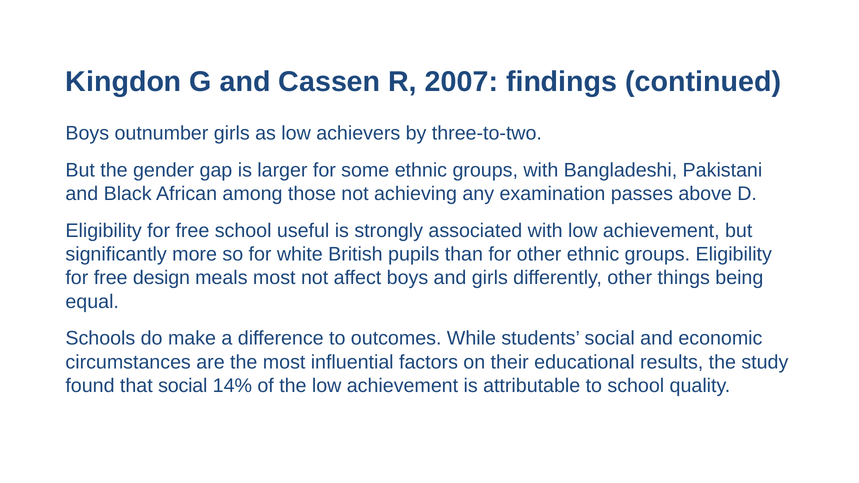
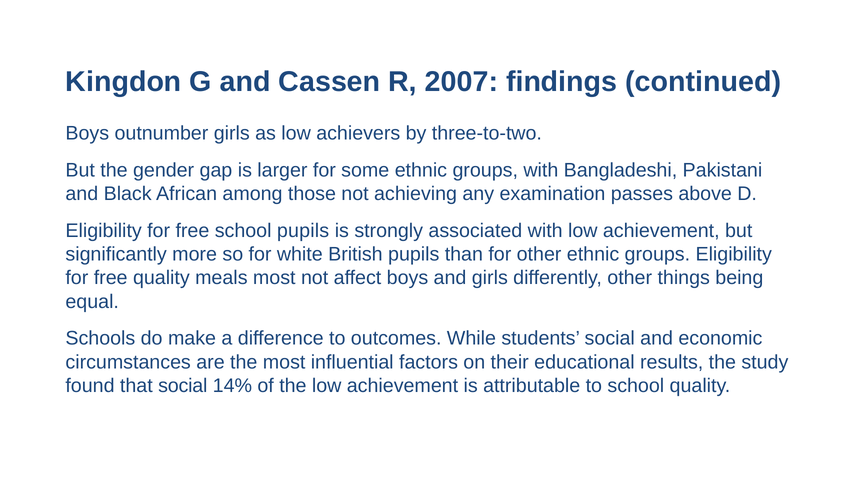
school useful: useful -> pupils
free design: design -> quality
